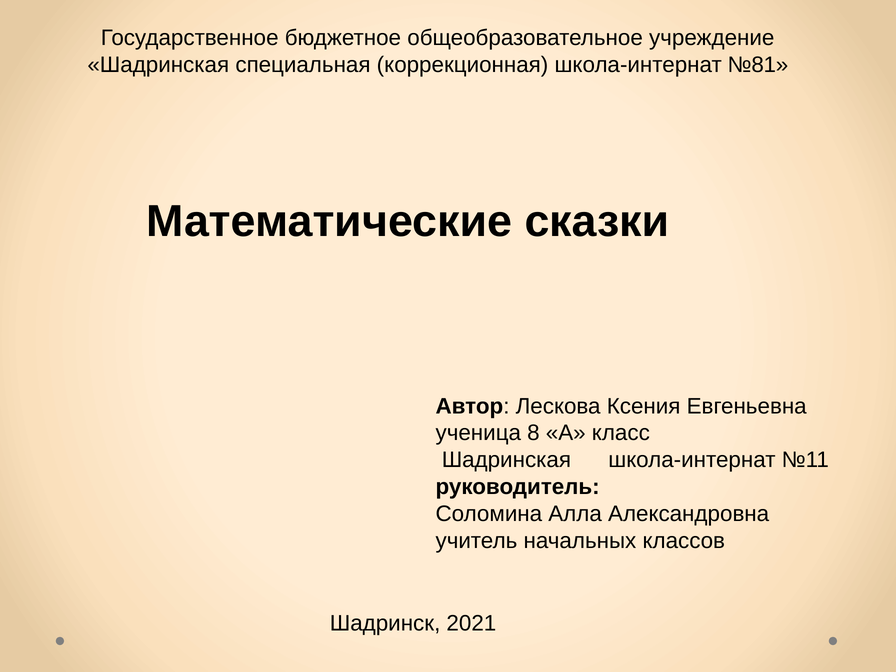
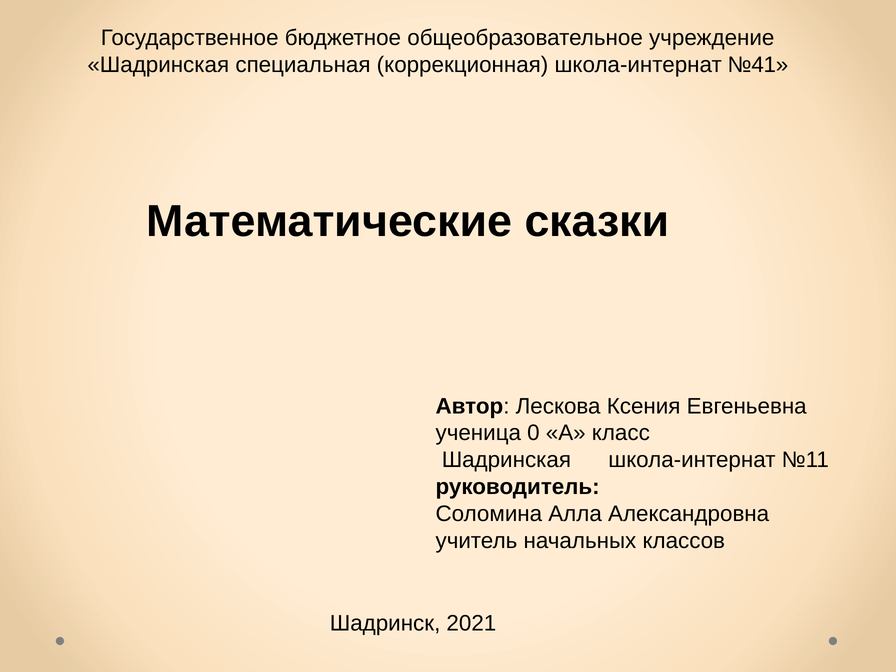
№81: №81 -> №41
8: 8 -> 0
